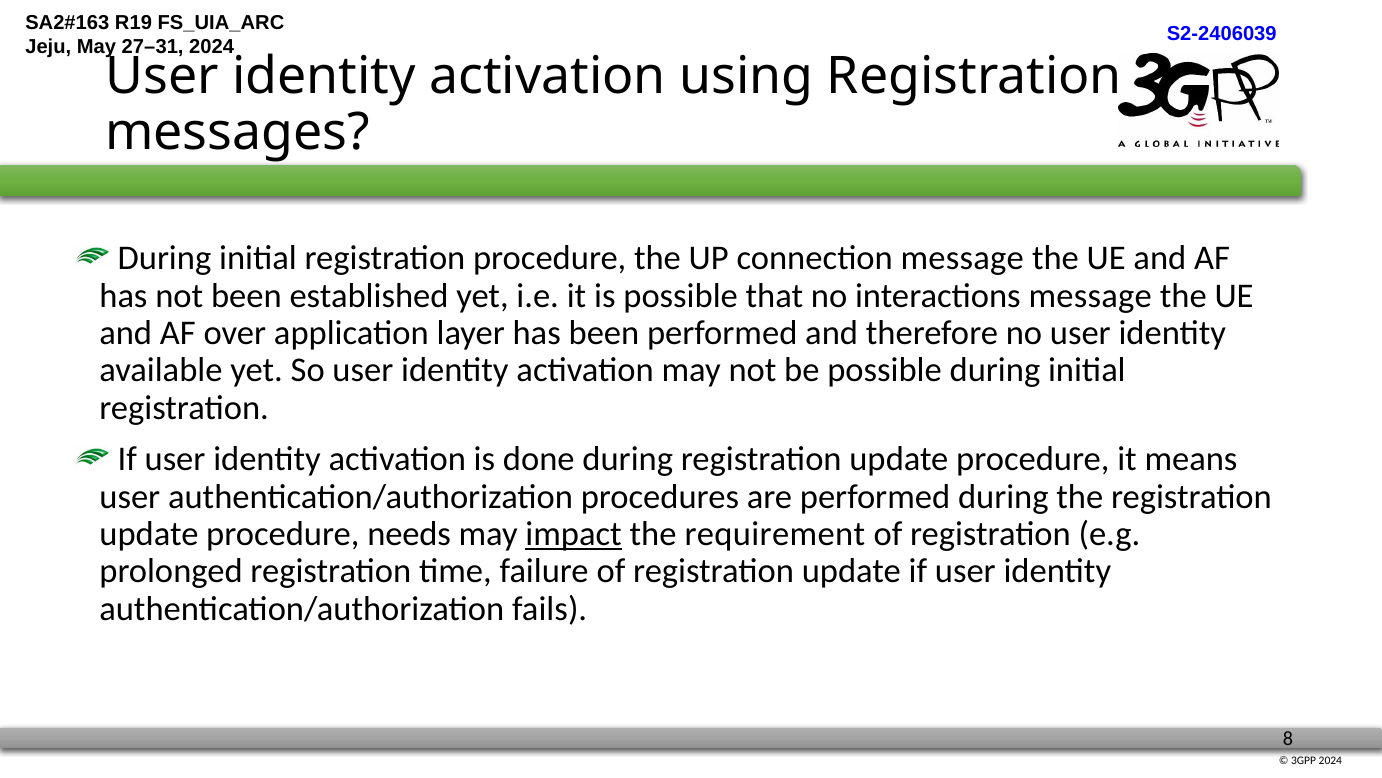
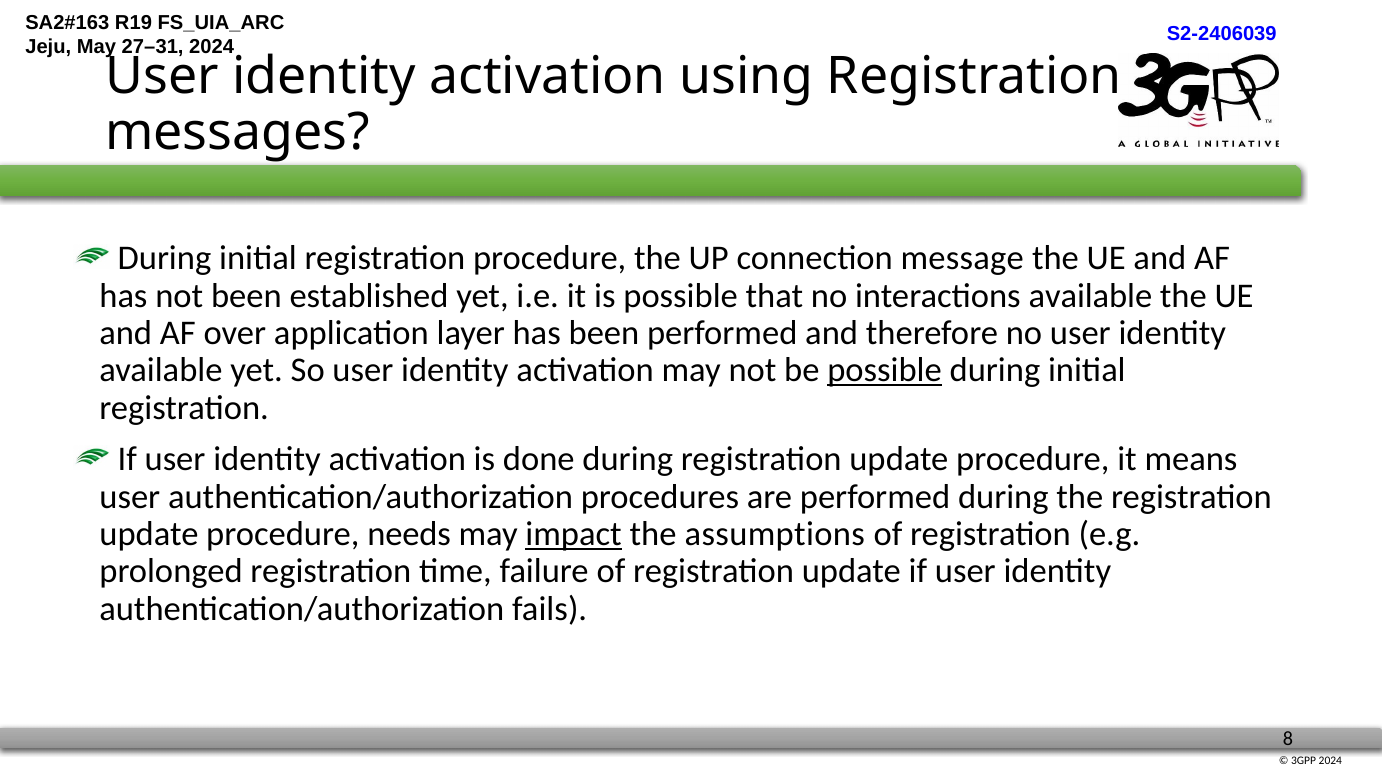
interactions message: message -> available
possible at (885, 370) underline: none -> present
requirement: requirement -> assumptions
